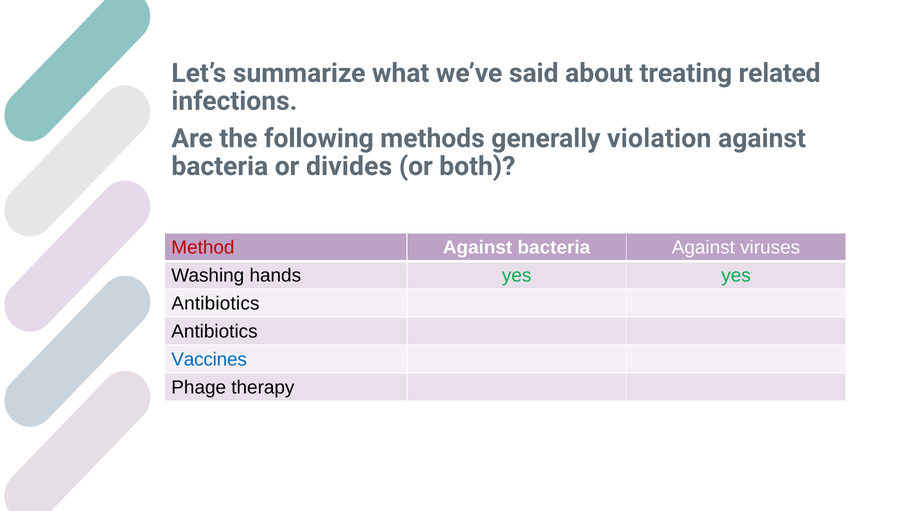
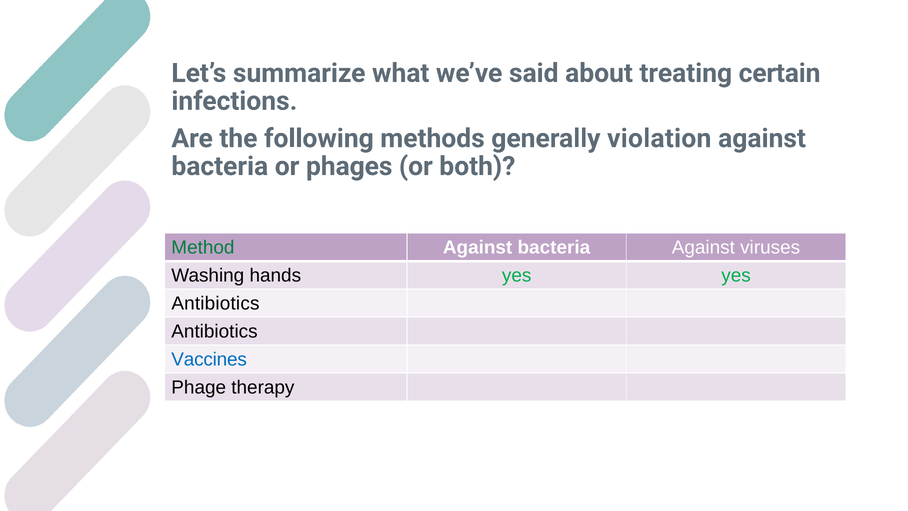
related: related -> certain
divides: divides -> phages
Method colour: red -> green
